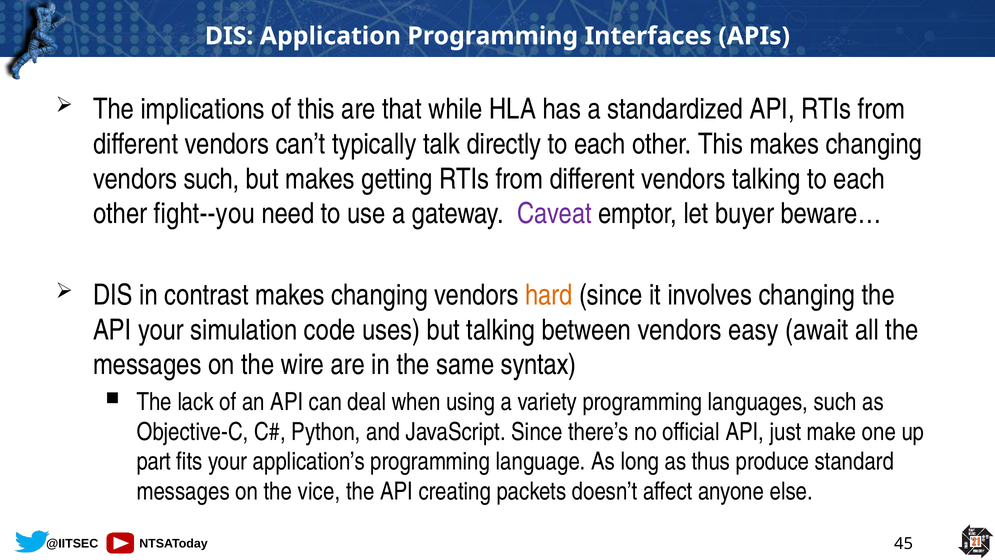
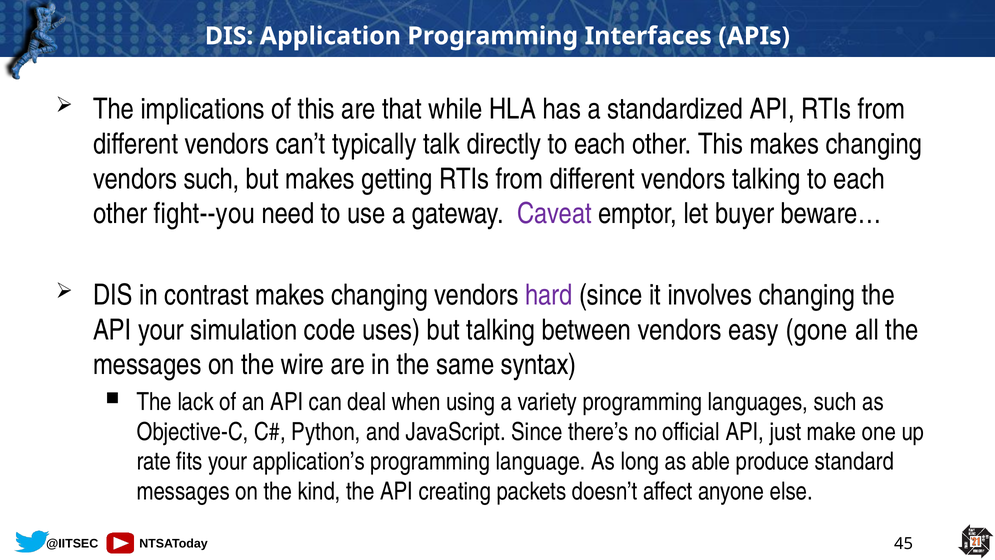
hard colour: orange -> purple
await: await -> gone
part: part -> rate
thus: thus -> able
vice: vice -> kind
